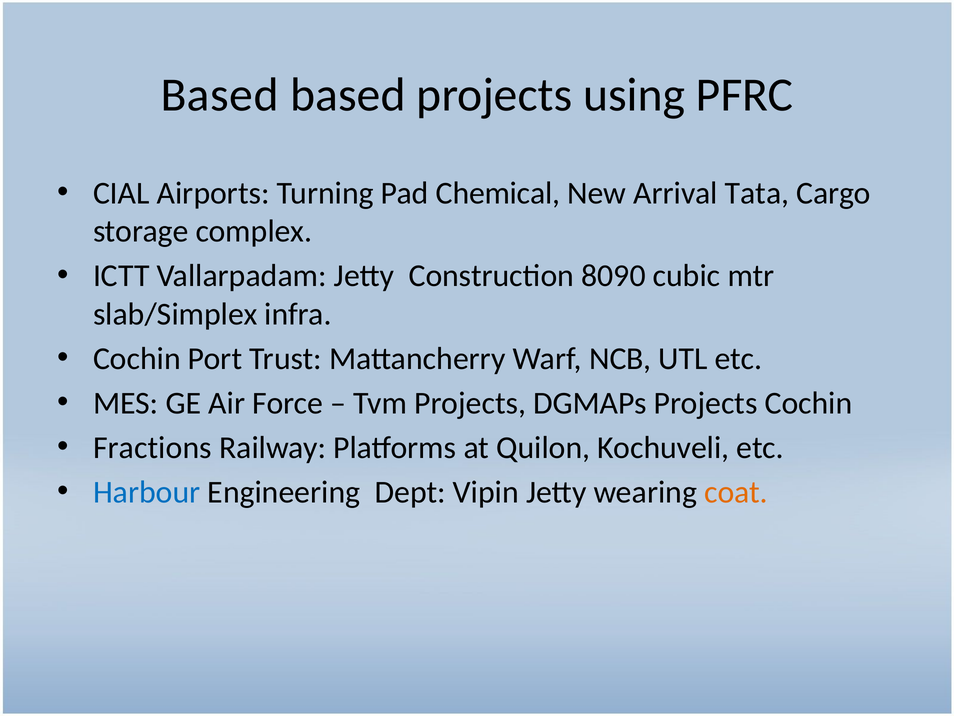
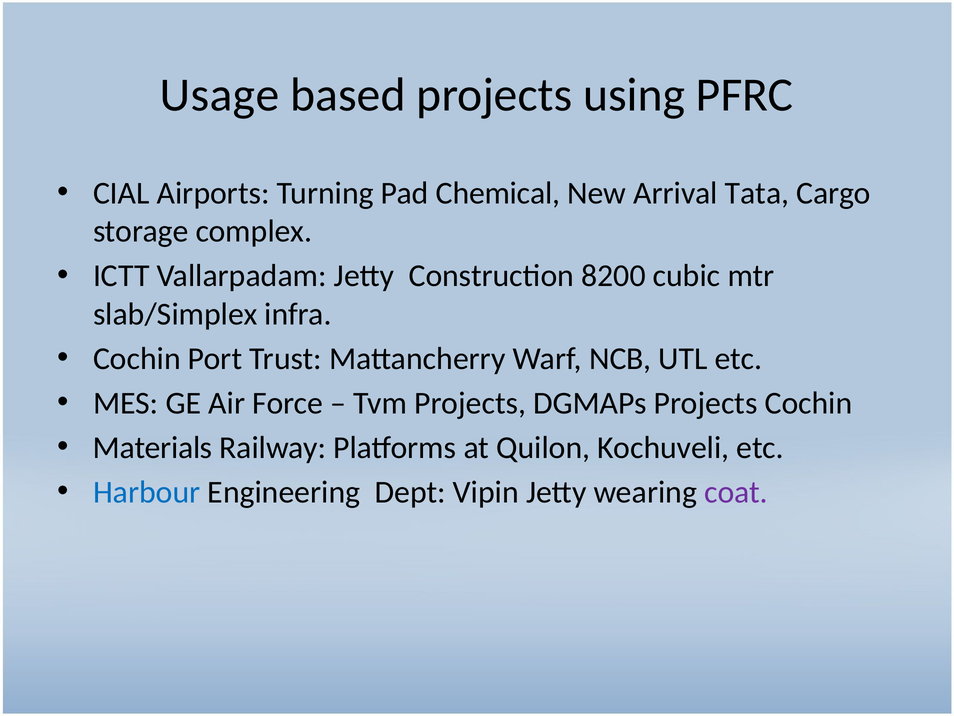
Based at (220, 95): Based -> Usage
8090: 8090 -> 8200
Fractions: Fractions -> Materials
coat colour: orange -> purple
